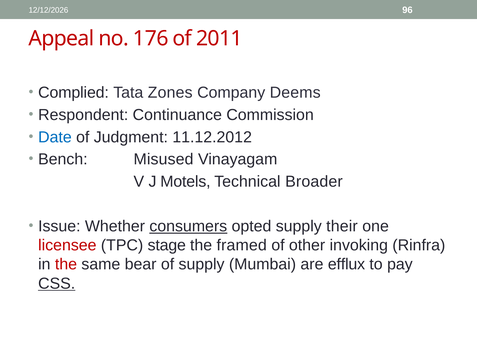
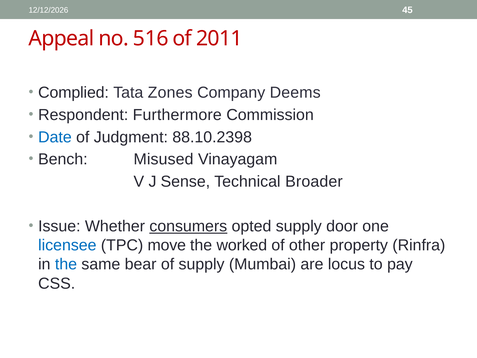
96: 96 -> 45
176: 176 -> 516
Continuance: Continuance -> Furthermore
11.12.2012: 11.12.2012 -> 88.10.2398
Motels: Motels -> Sense
their: their -> door
licensee colour: red -> blue
stage: stage -> move
framed: framed -> worked
invoking: invoking -> property
the at (66, 264) colour: red -> blue
efflux: efflux -> locus
CSS underline: present -> none
